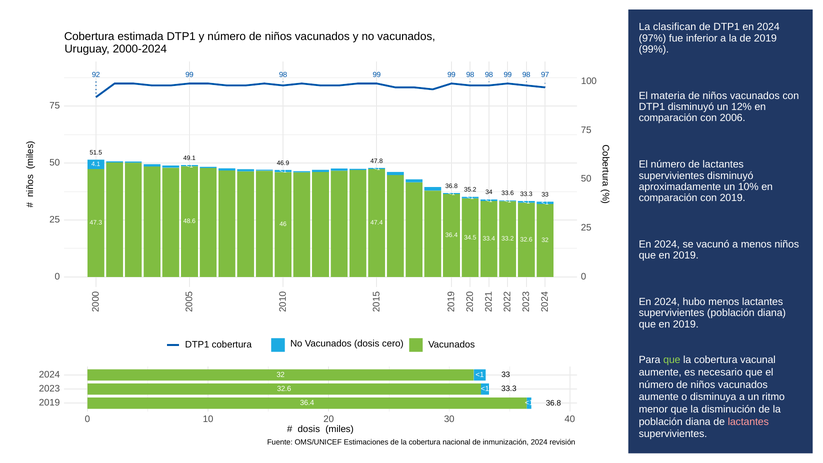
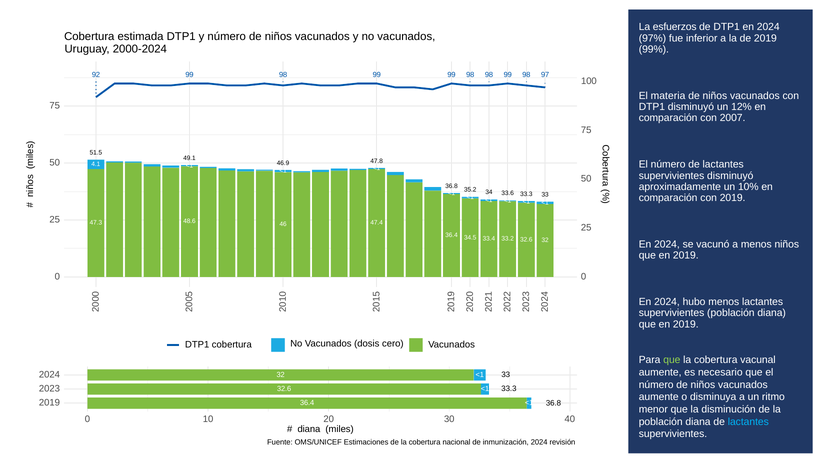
clasifican: clasifican -> esfuerzos
2006: 2006 -> 2007
lactantes at (748, 422) colour: pink -> light blue
dosis at (309, 429): dosis -> diana
